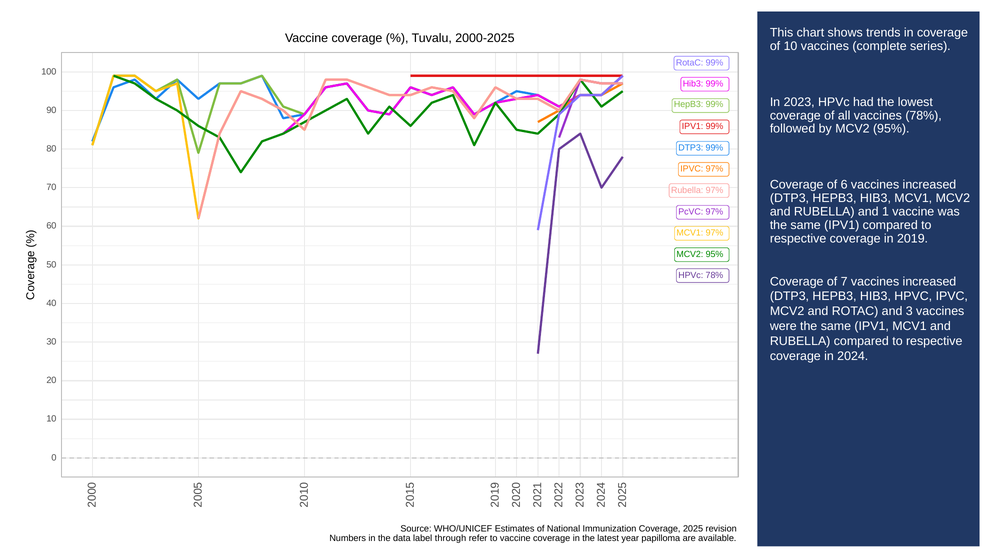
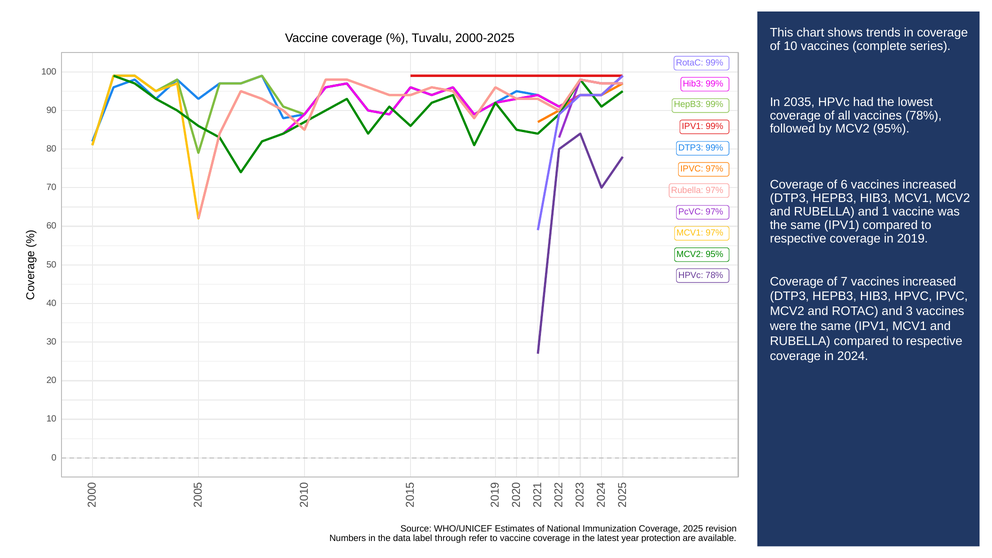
2023: 2023 -> 2035
papilloma: papilloma -> protection
